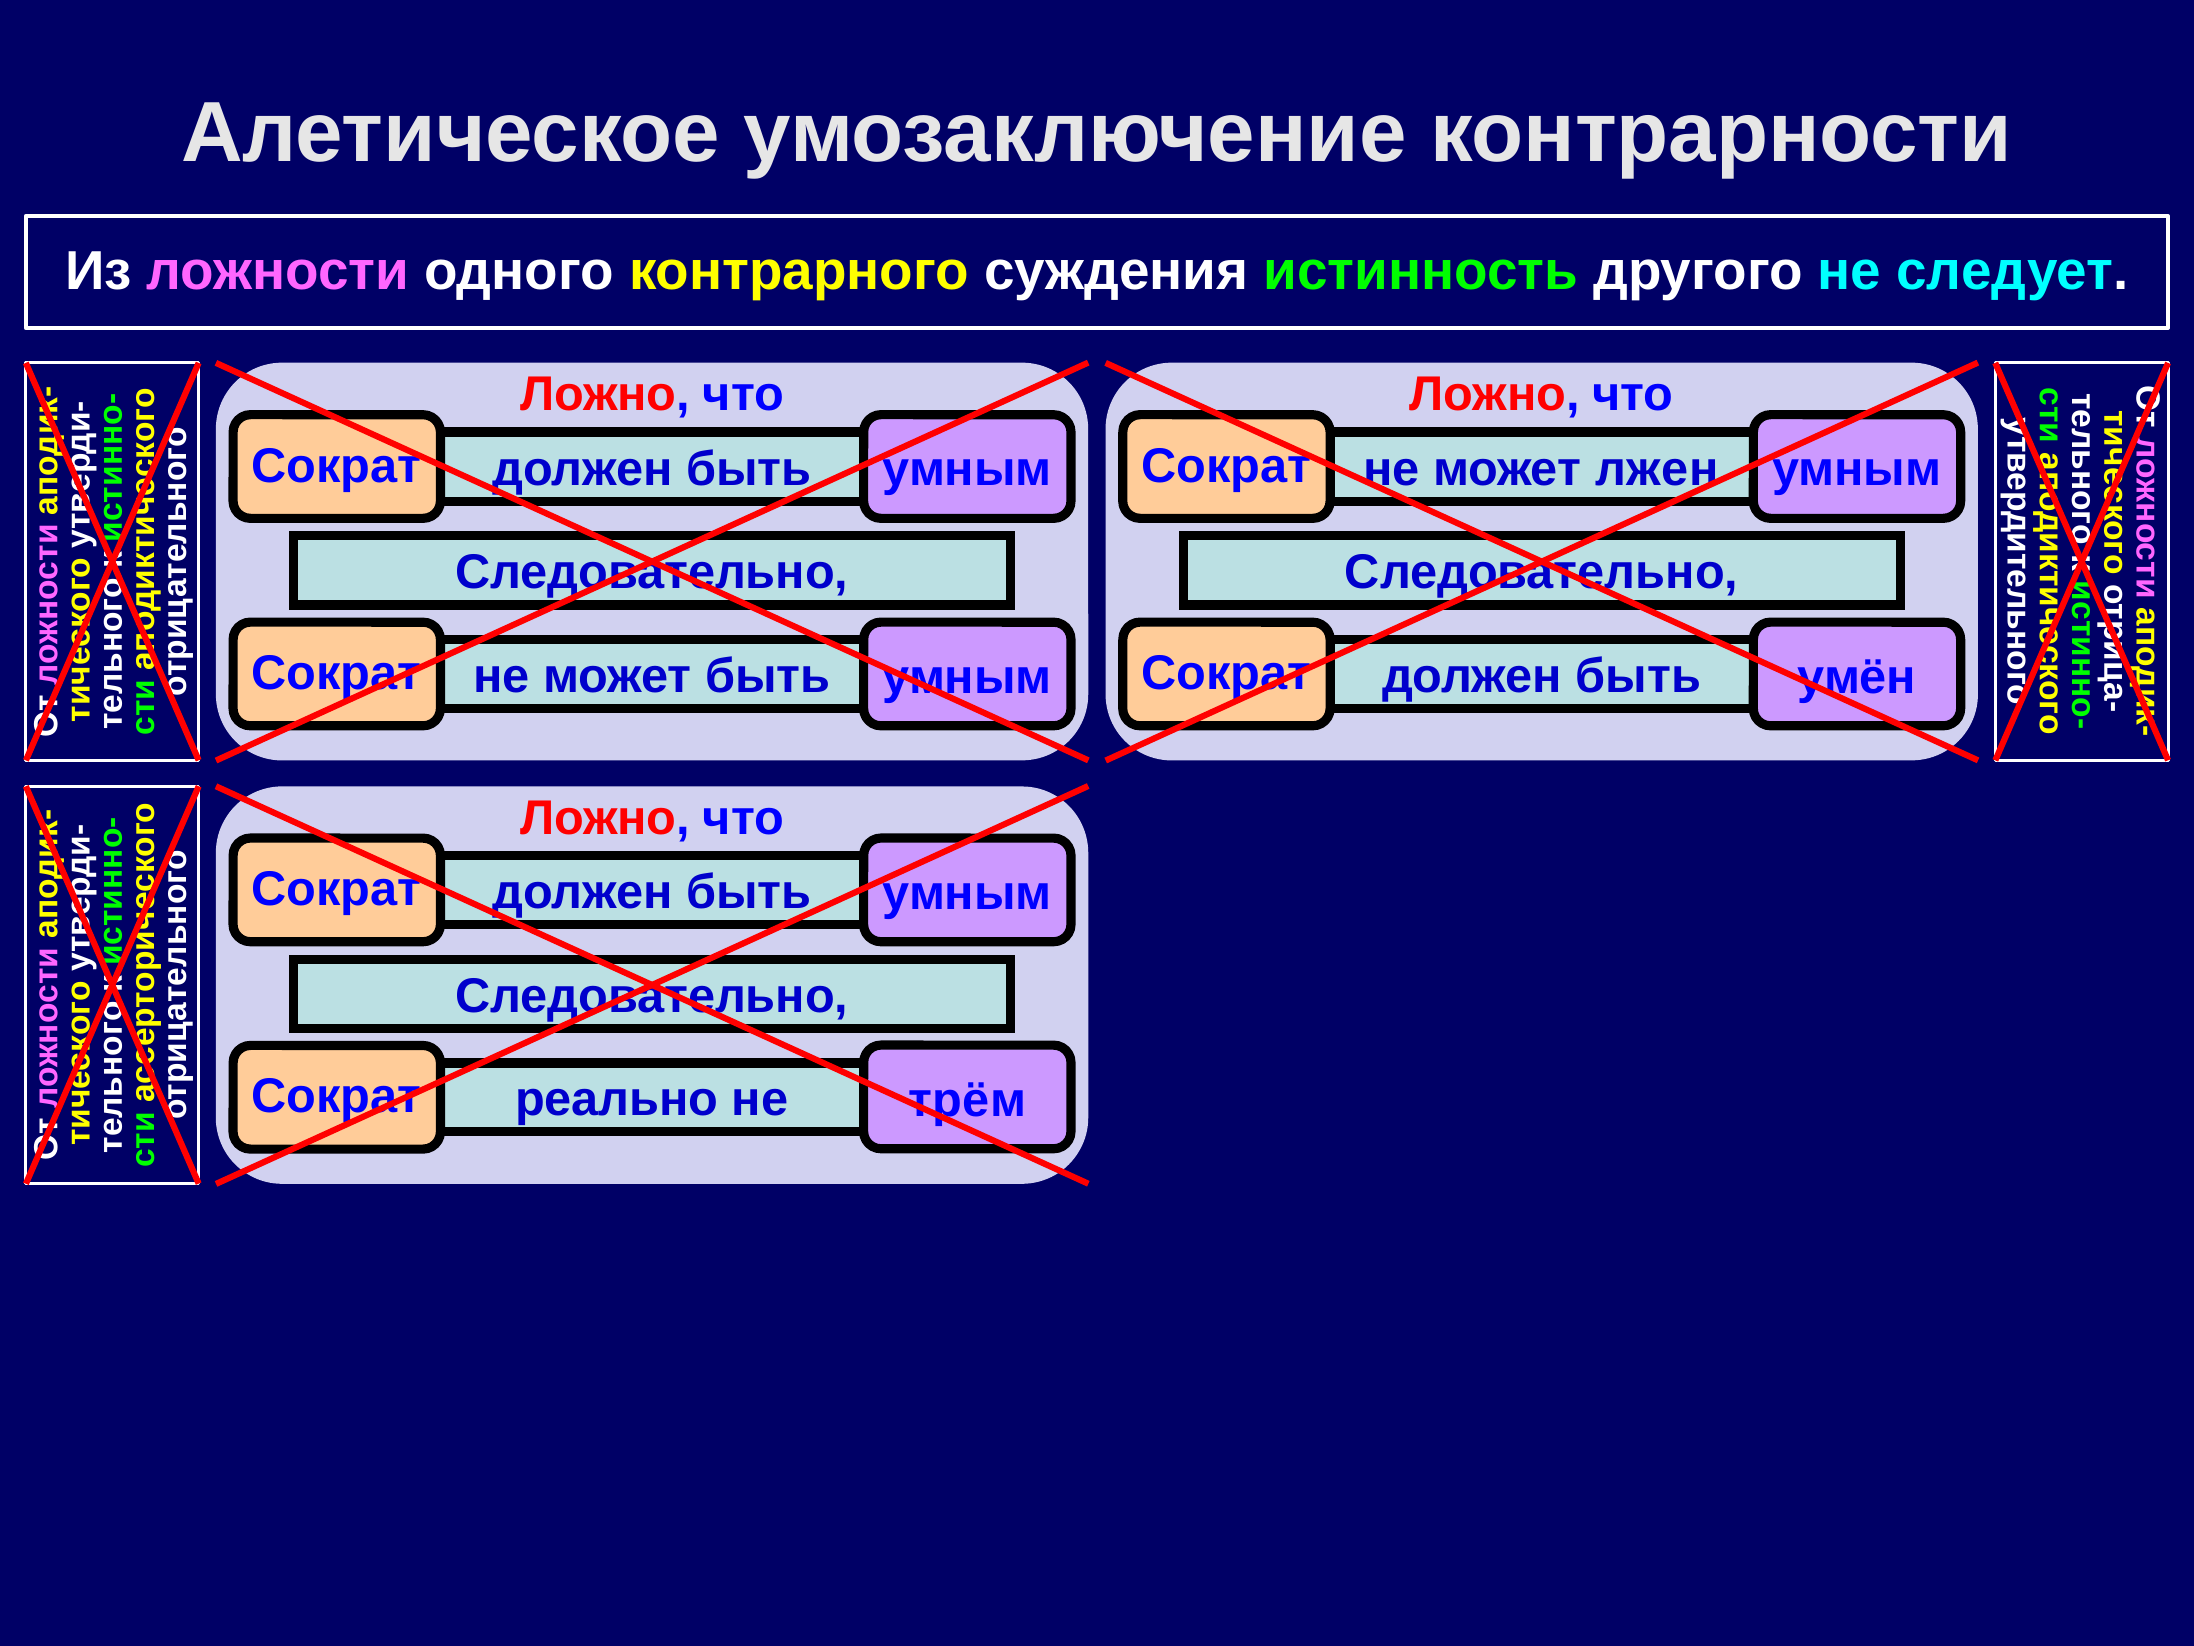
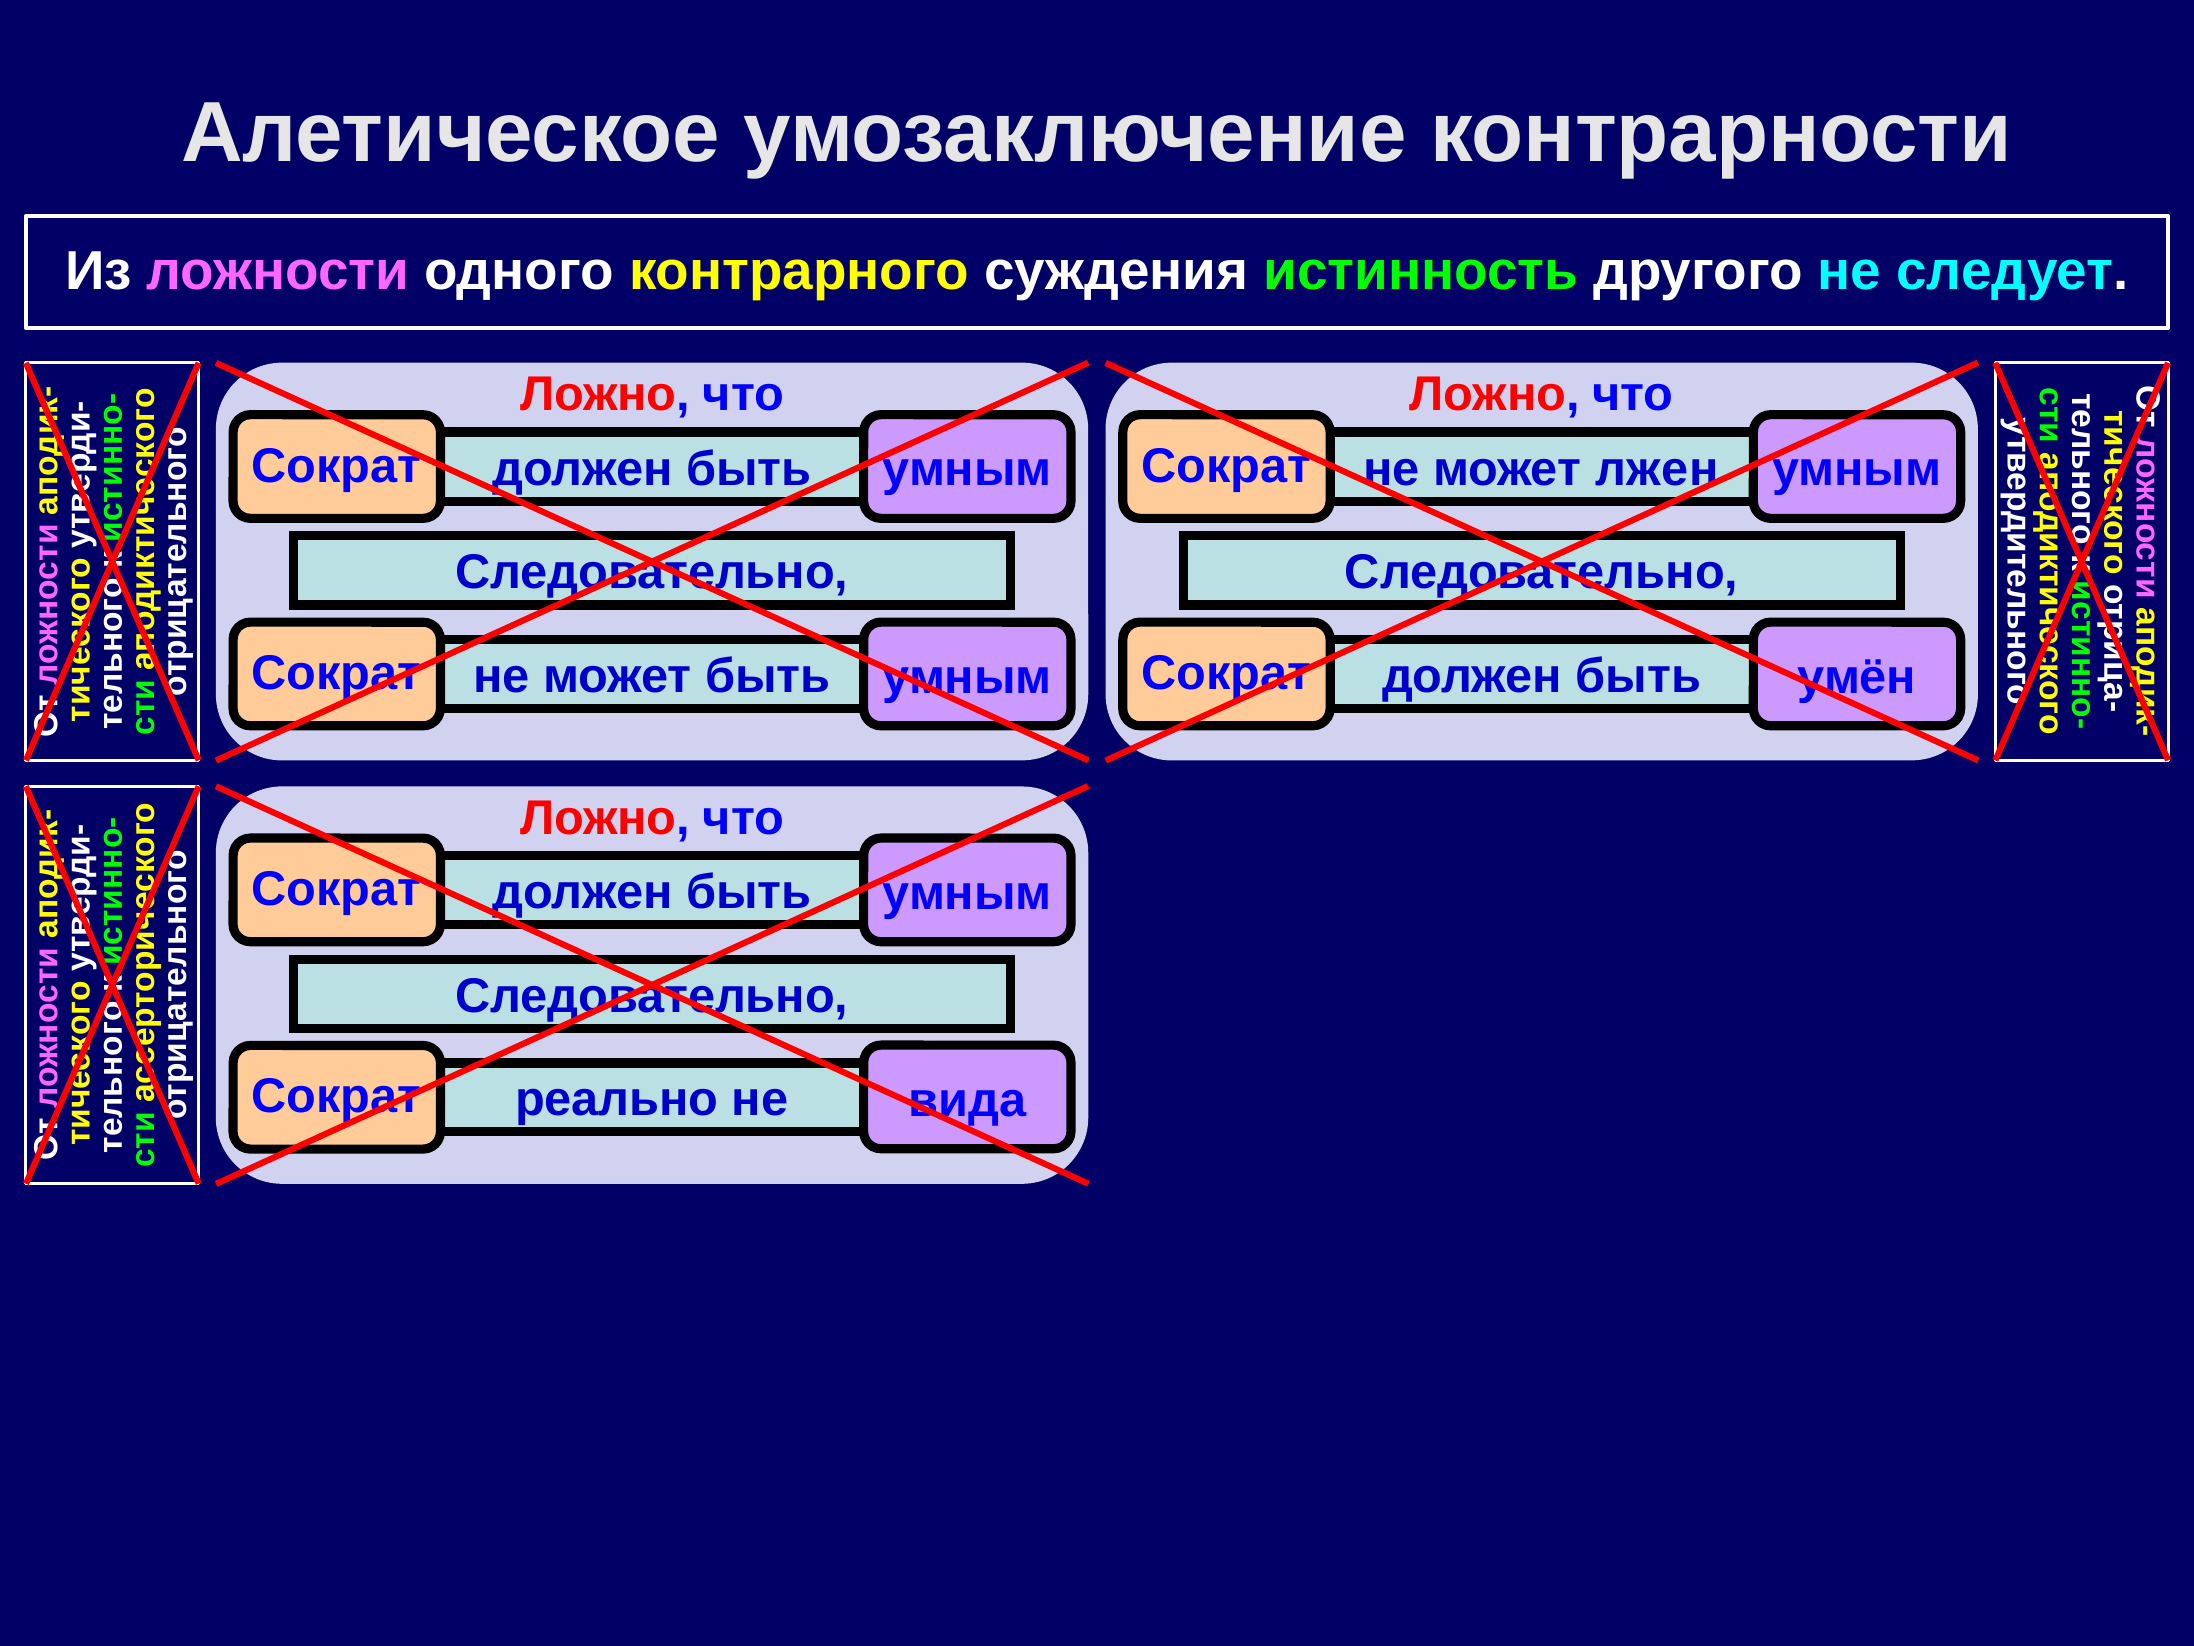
трём: трём -> вида
